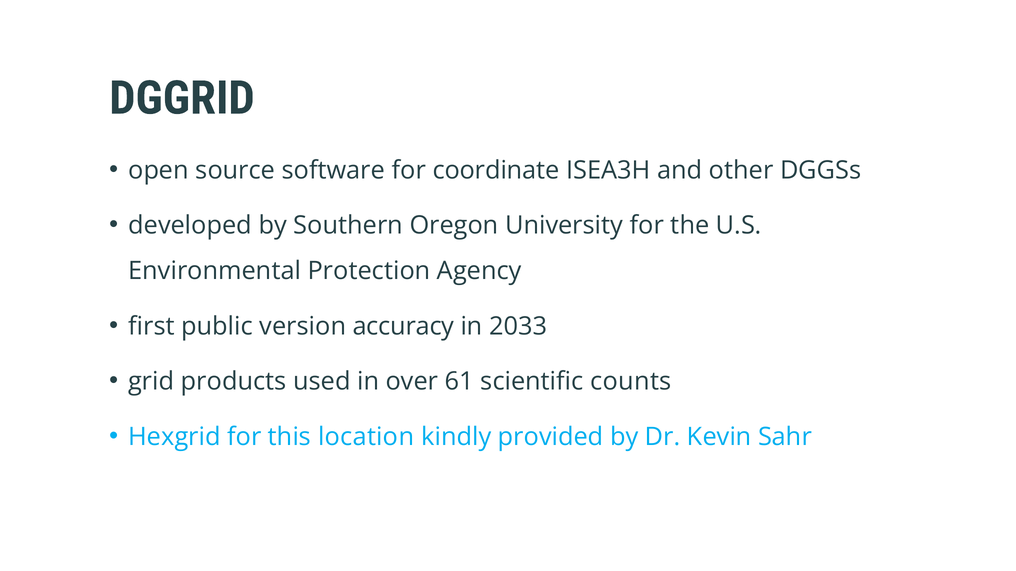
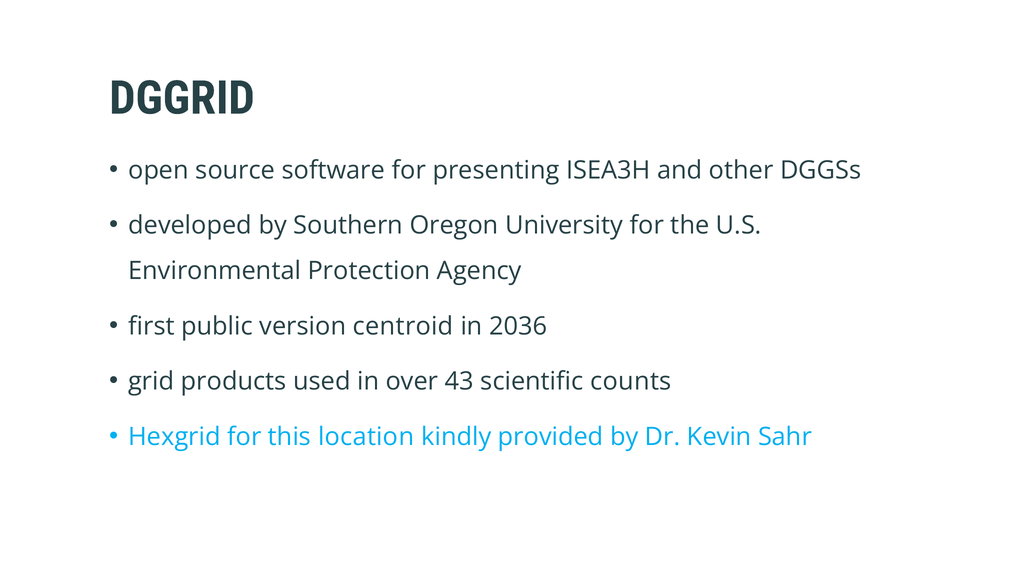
coordinate: coordinate -> presenting
accuracy: accuracy -> centroid
2033: 2033 -> 2036
61: 61 -> 43
